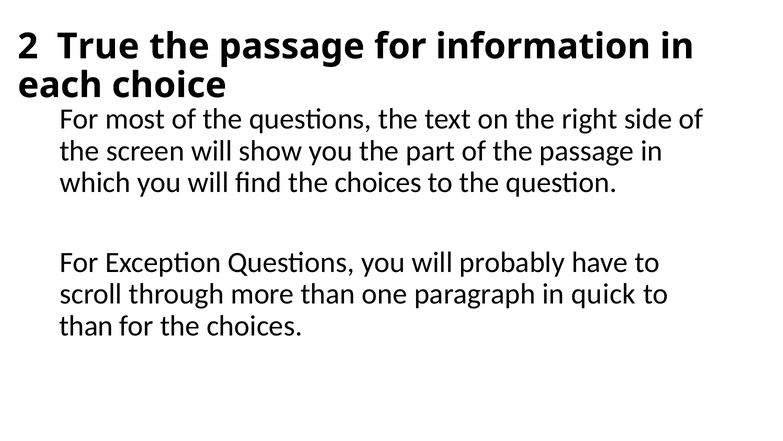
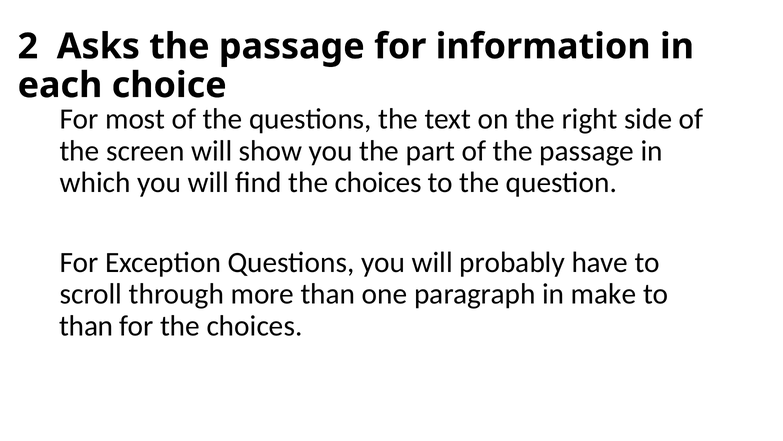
True: True -> Asks
quick: quick -> make
